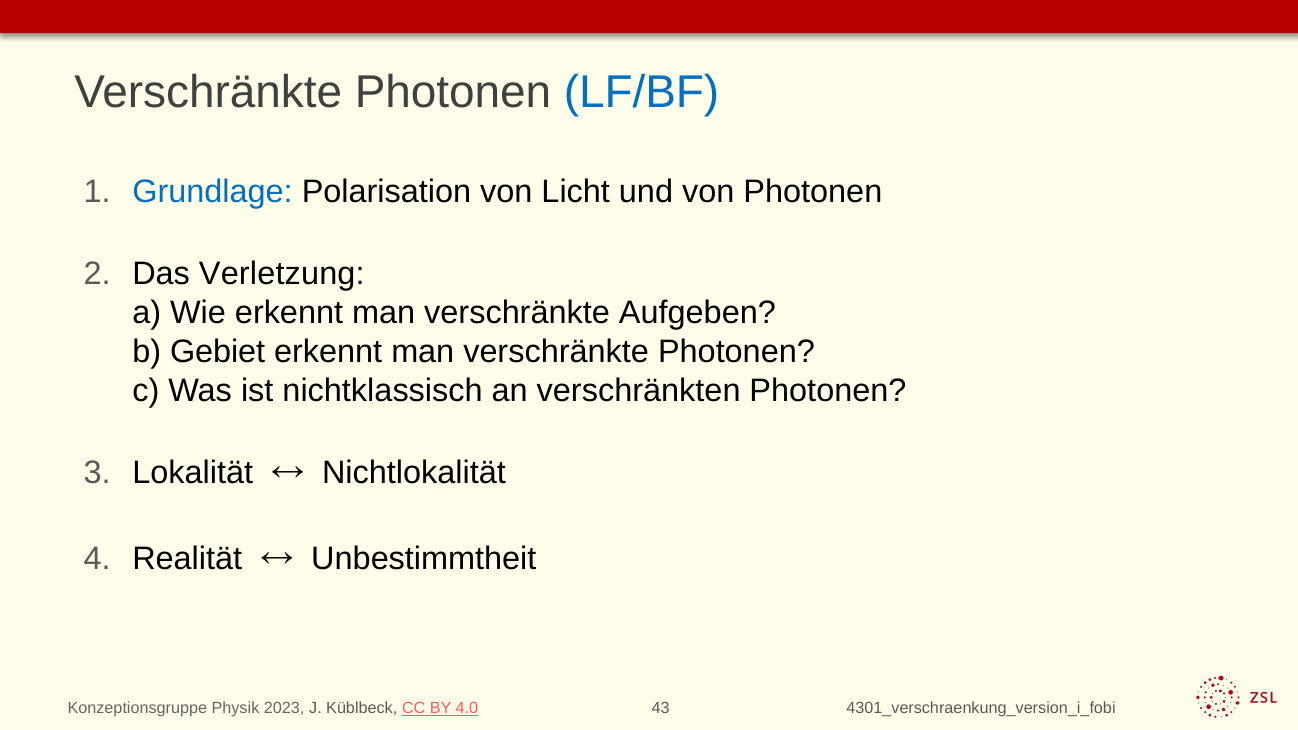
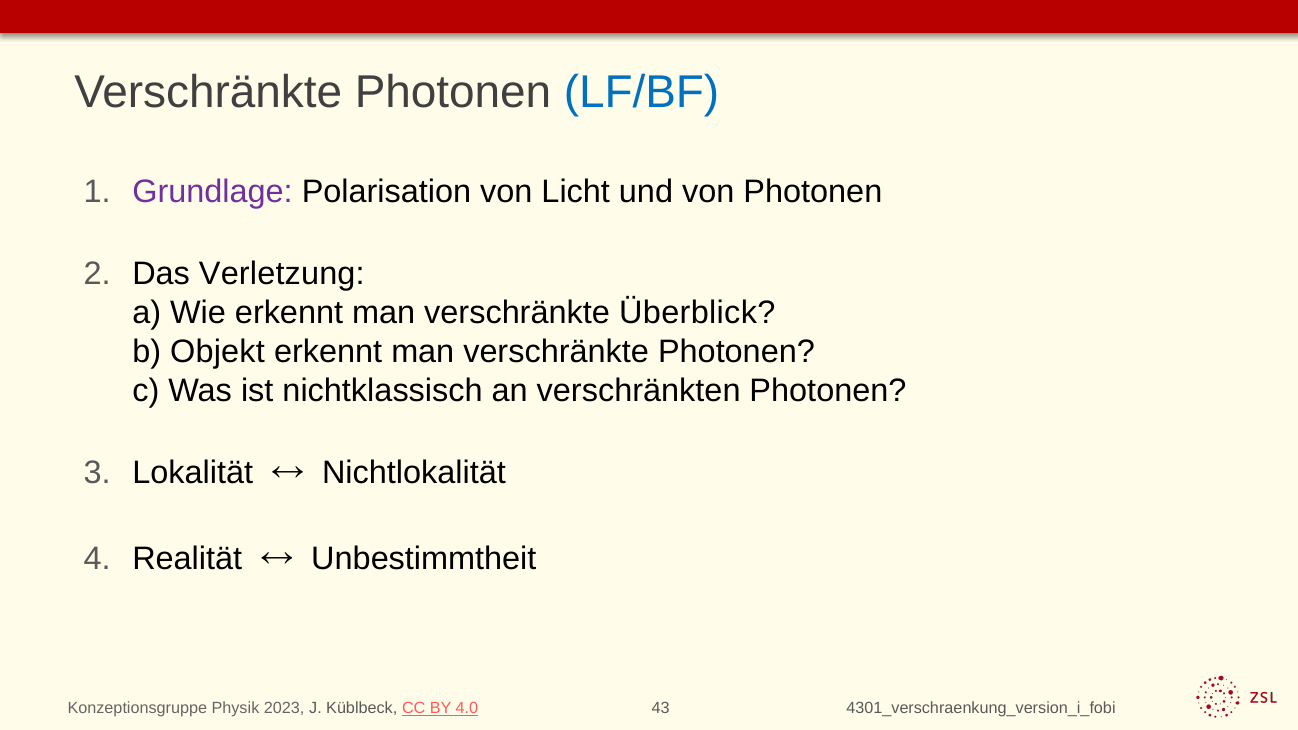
Grundlage colour: blue -> purple
Aufgeben: Aufgeben -> Überblick
Gebiet: Gebiet -> Objekt
